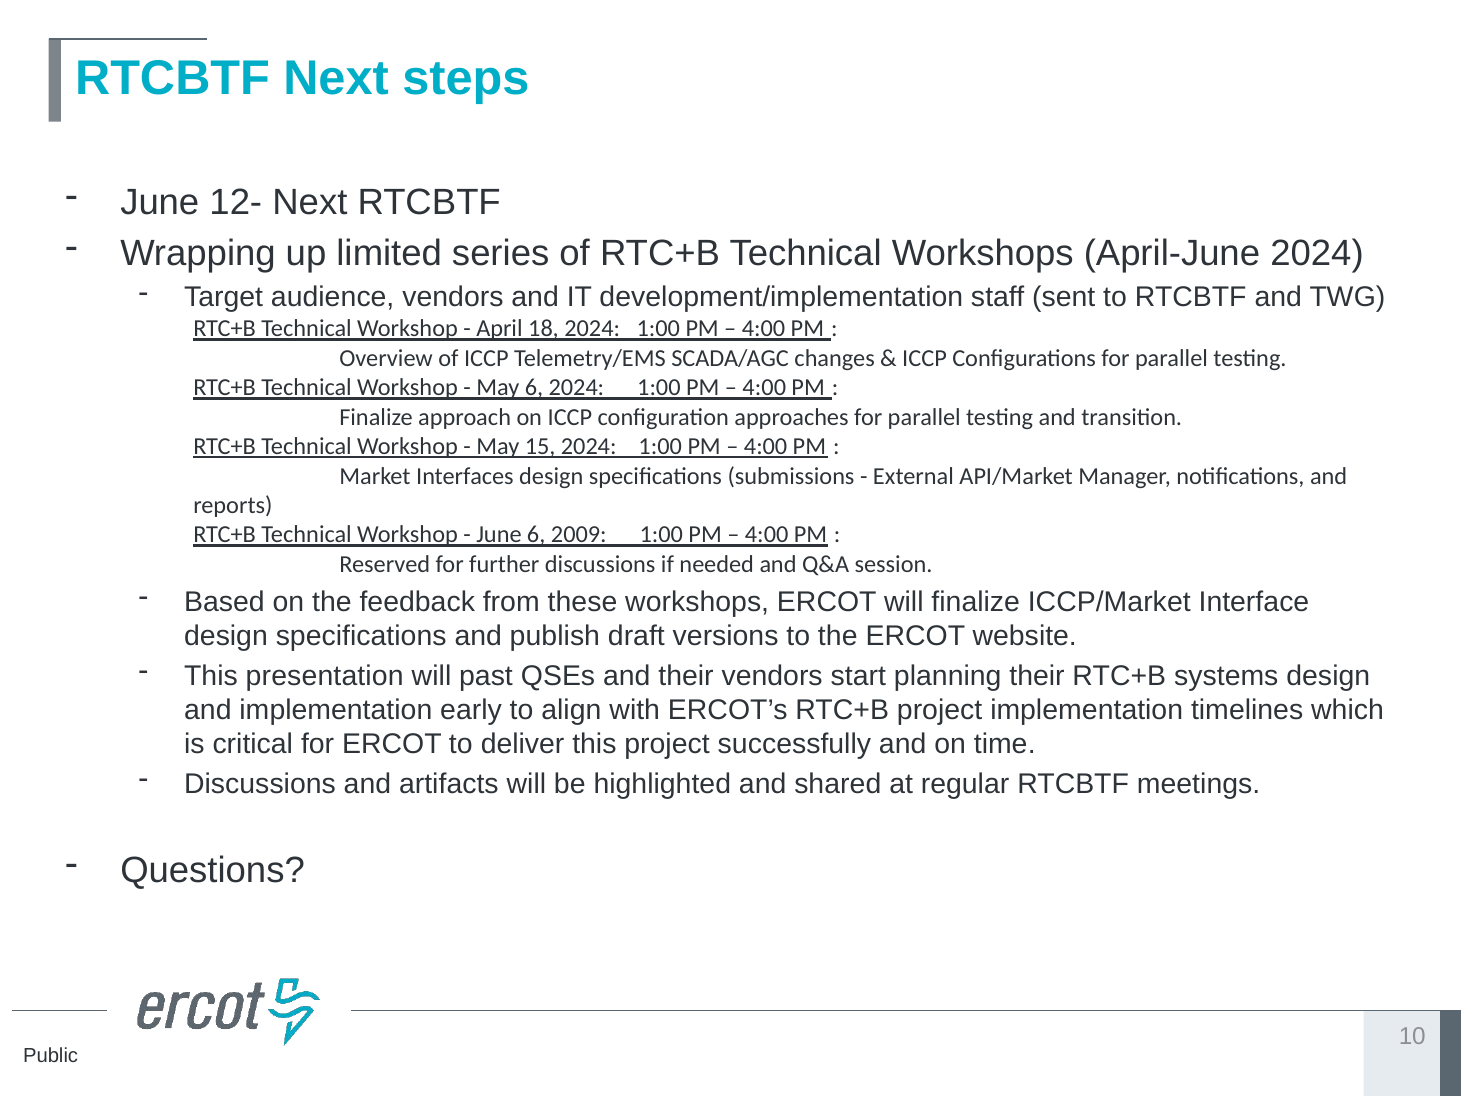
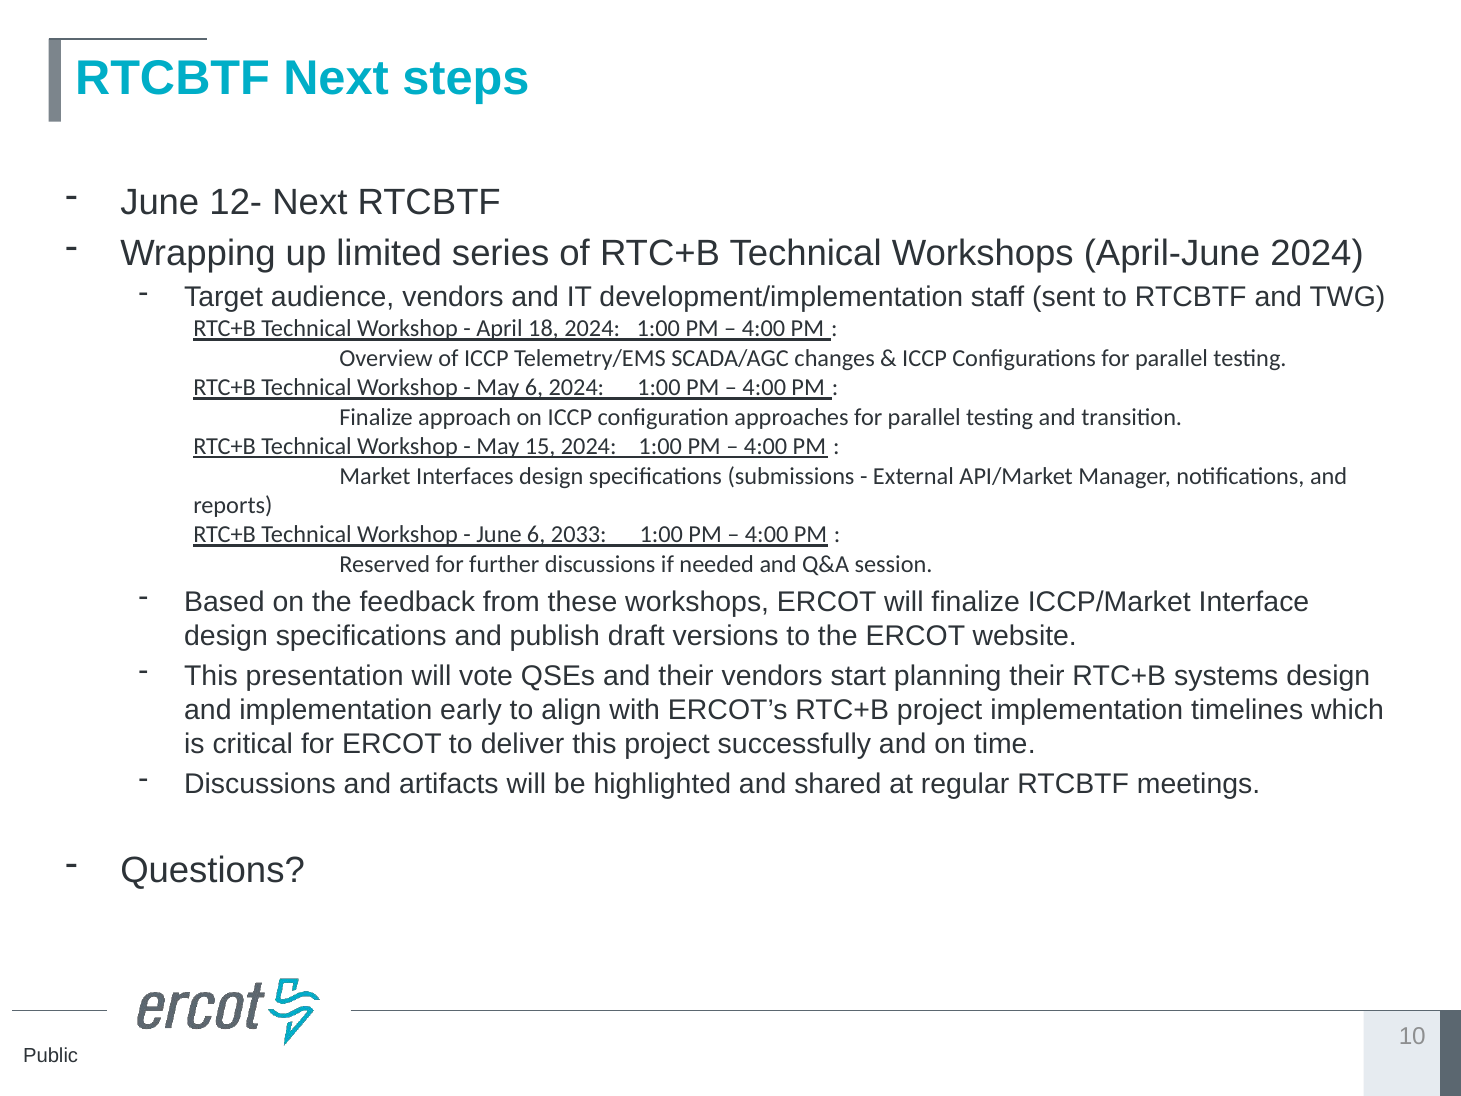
2009: 2009 -> 2033
past: past -> vote
